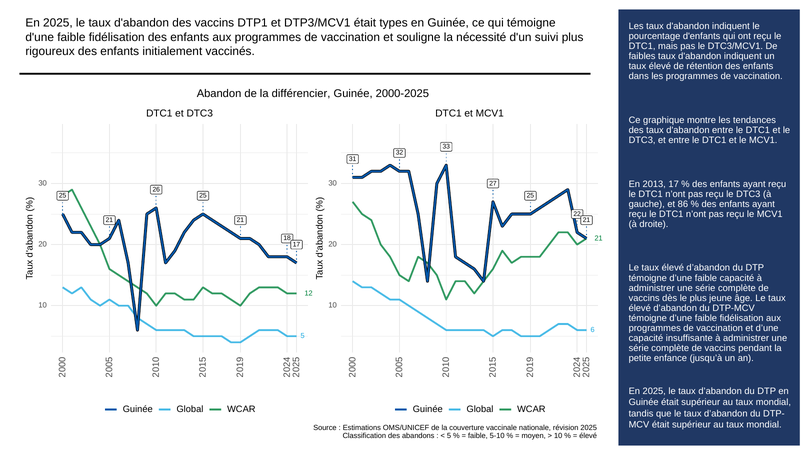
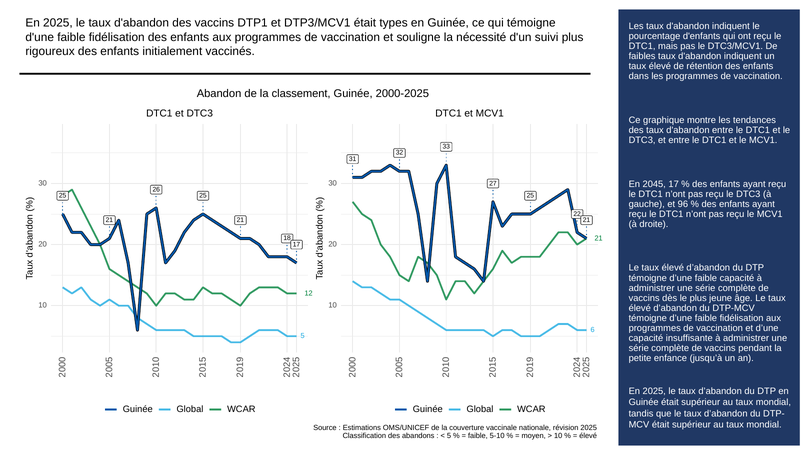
différencier: différencier -> classement
2013: 2013 -> 2045
86: 86 -> 96
